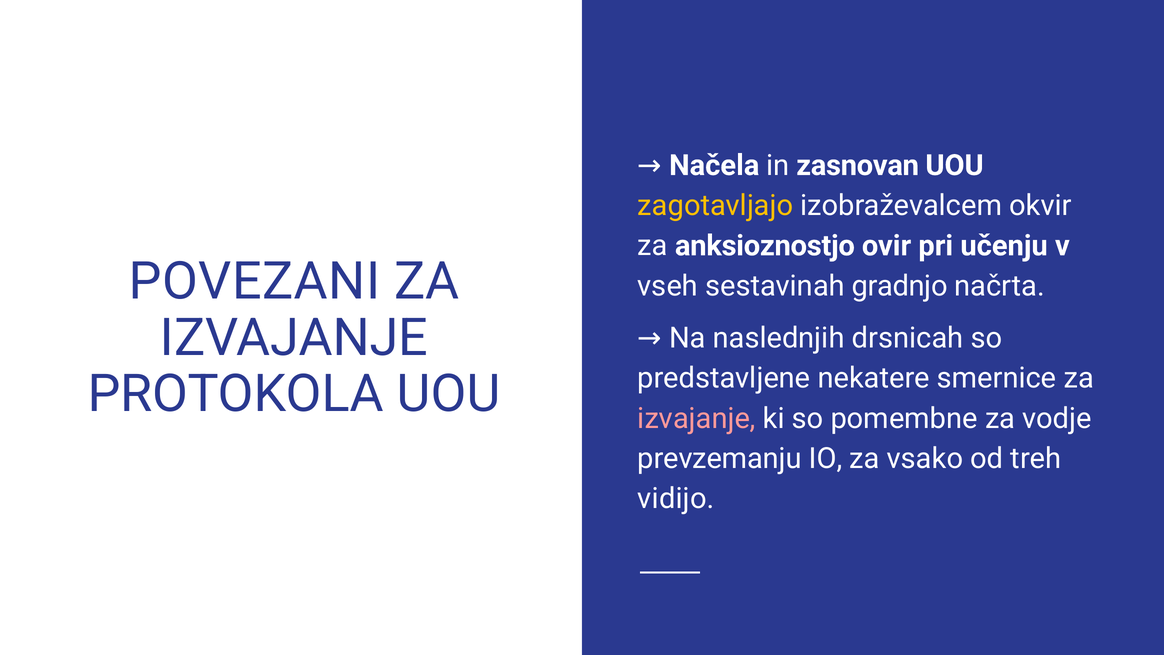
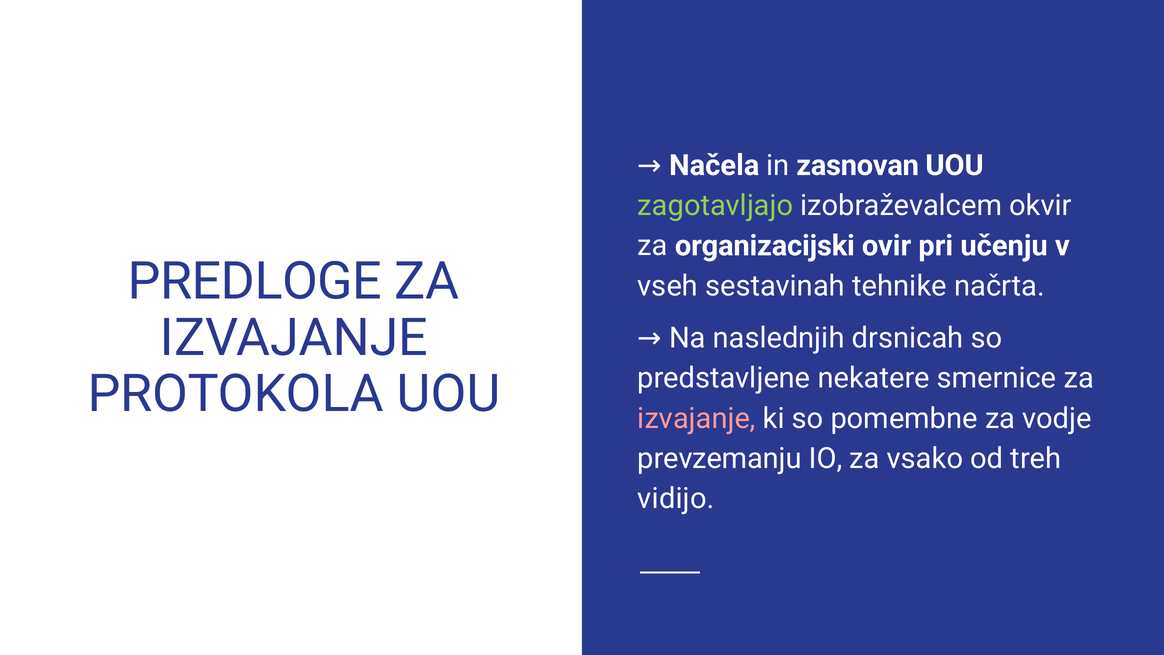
zagotavljajo colour: yellow -> light green
anksioznostjo: anksioznostjo -> organizacijski
POVEZANI: POVEZANI -> PREDLOGE
gradnjo: gradnjo -> tehnike
